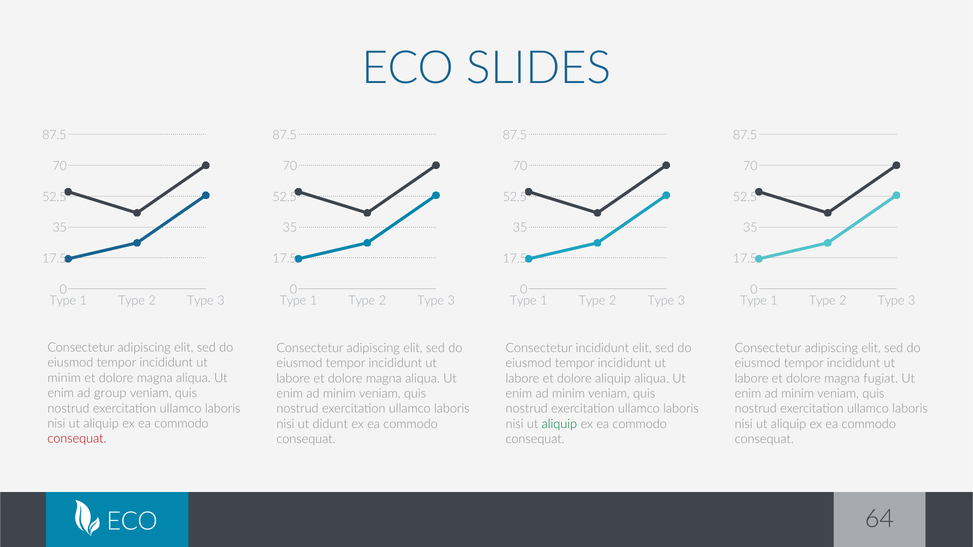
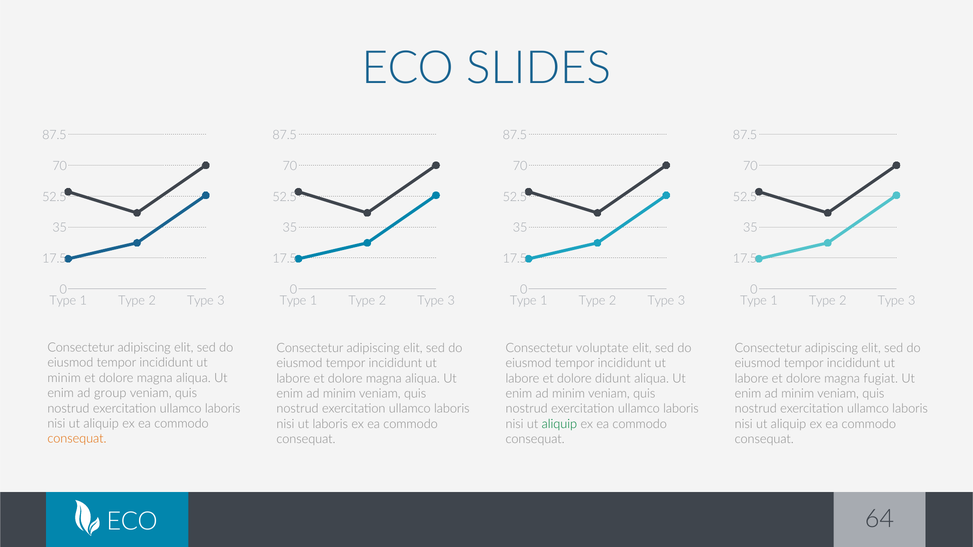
Consectetur incididunt: incididunt -> voluptate
dolore aliquip: aliquip -> didunt
ut didunt: didunt -> laboris
consequat at (77, 439) colour: red -> orange
